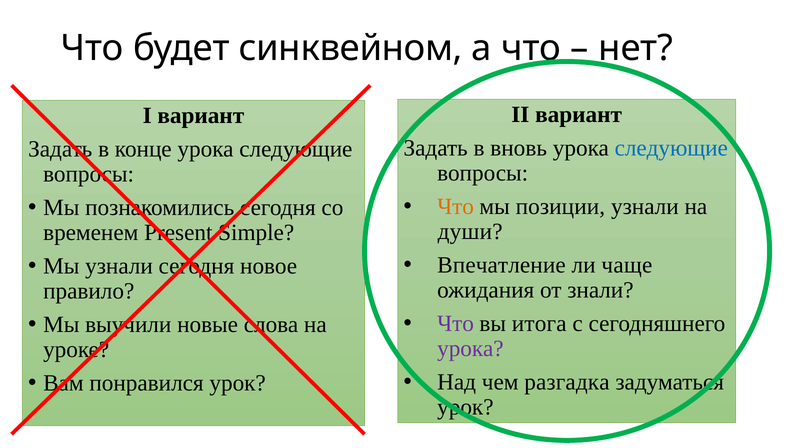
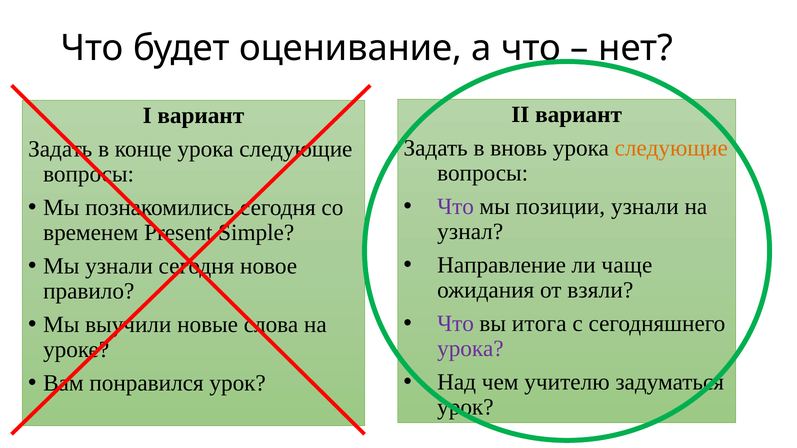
синквейном: синквейном -> оценивание
следующие at (671, 148) colour: blue -> orange
Что at (456, 207) colour: orange -> purple
души: души -> узнал
Впечатление: Впечатление -> Направление
знали: знали -> взяли
разгадка: разгадка -> учителю
